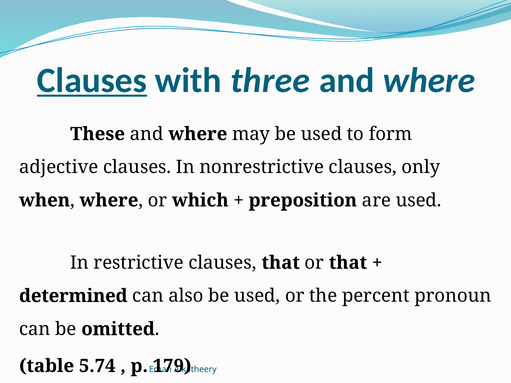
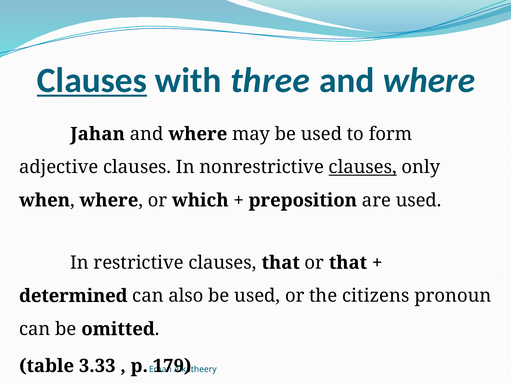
These: These -> Jahan
clauses at (363, 167) underline: none -> present
percent: percent -> citizens
5.74: 5.74 -> 3.33
